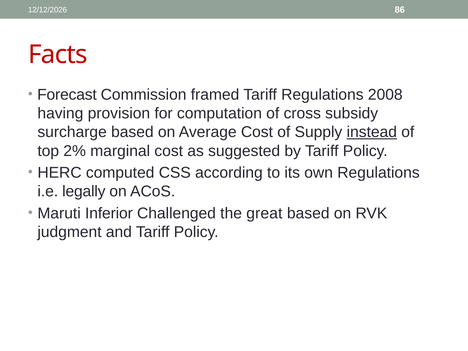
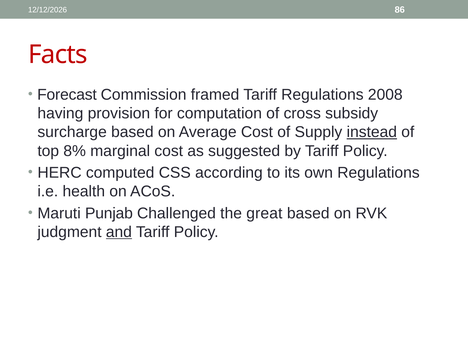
2%: 2% -> 8%
legally: legally -> health
Inferior: Inferior -> Punjab
and underline: none -> present
